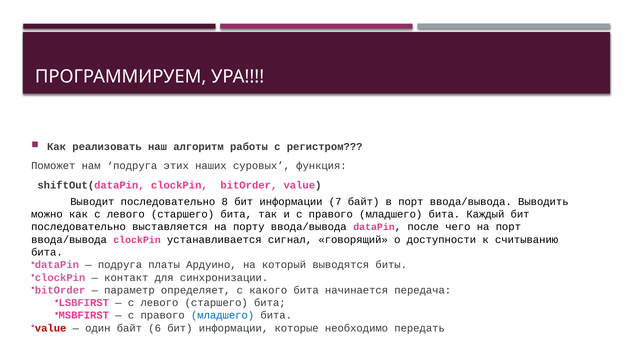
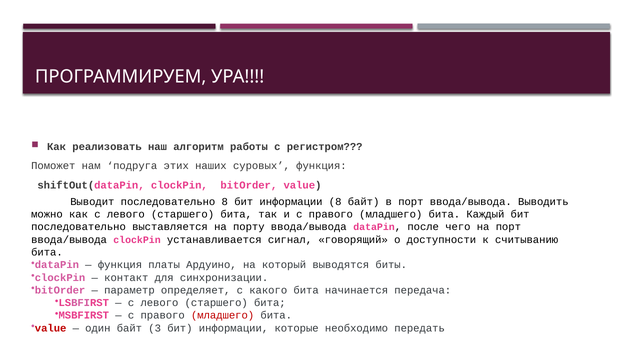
информации 7: 7 -> 8
подруга at (120, 265): подруга -> функция
младшего at (223, 316) colour: blue -> red
6: 6 -> 3
